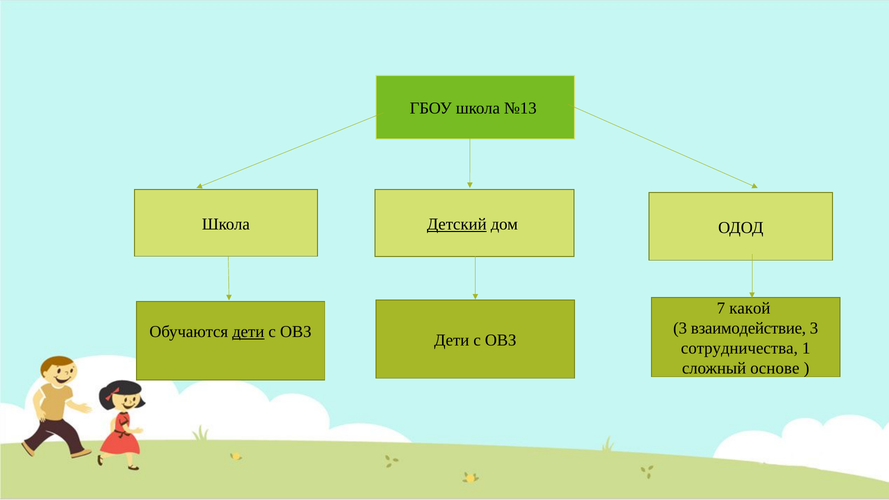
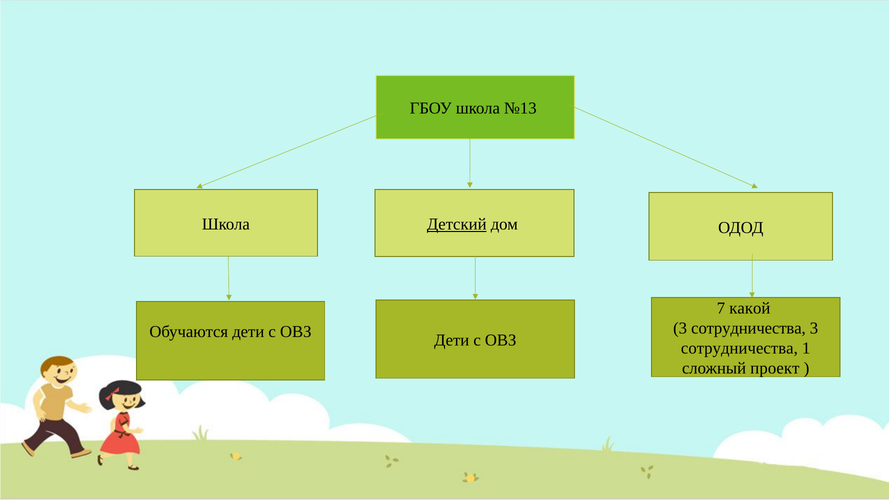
взаимодействие at (749, 328): взаимодействие -> сотрудничества
дети at (248, 332) underline: present -> none
основе: основе -> проект
